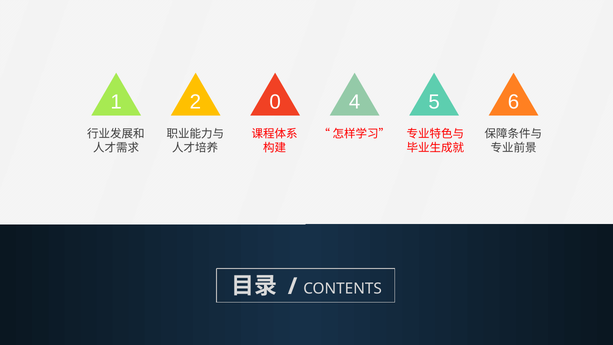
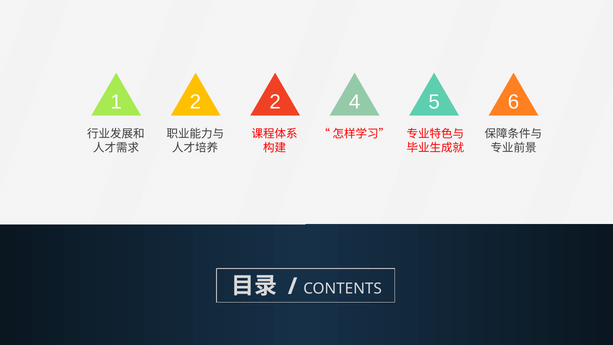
2 0: 0 -> 2
